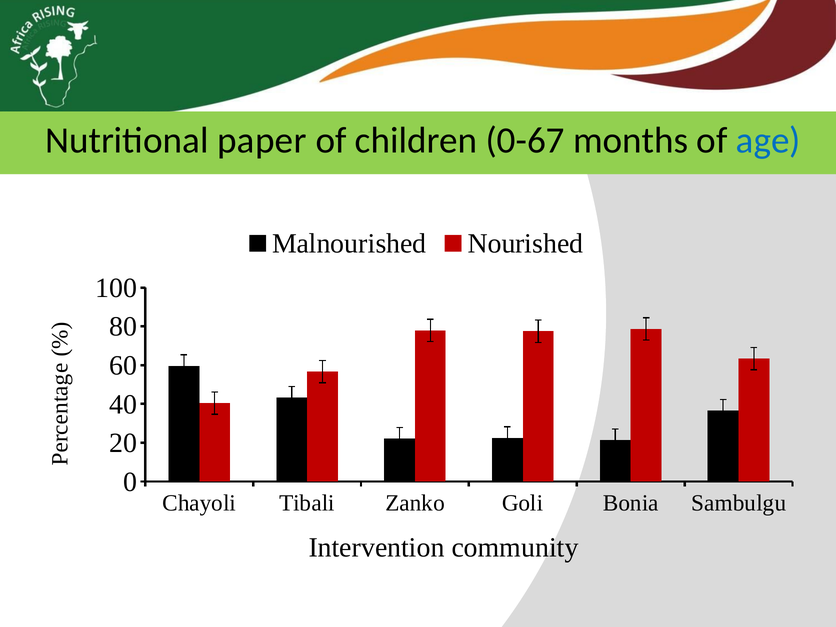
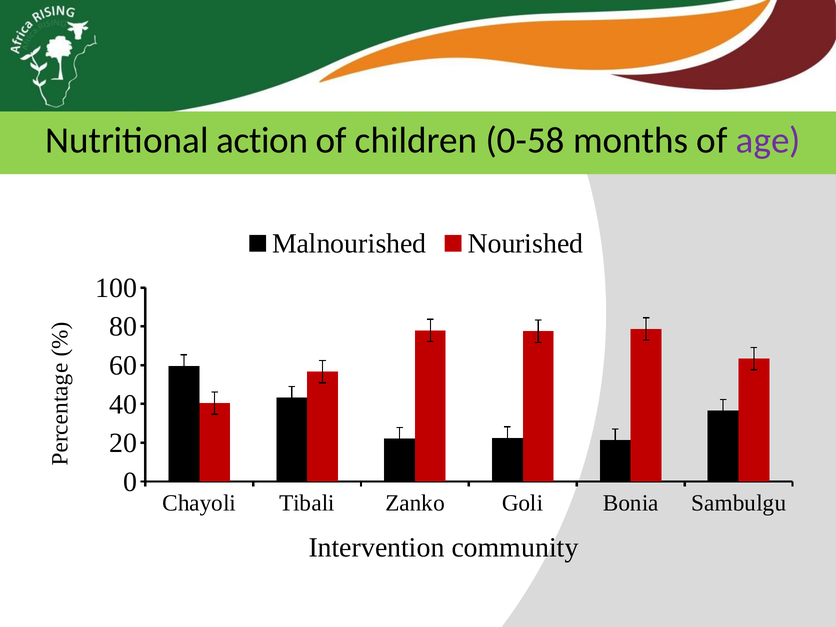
paper: paper -> action
0-67: 0-67 -> 0-58
age colour: blue -> purple
